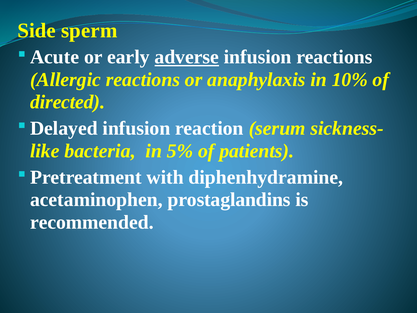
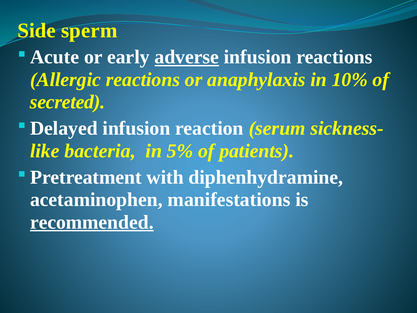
directed: directed -> secreted
prostaglandins: prostaglandins -> manifestations
recommended underline: none -> present
